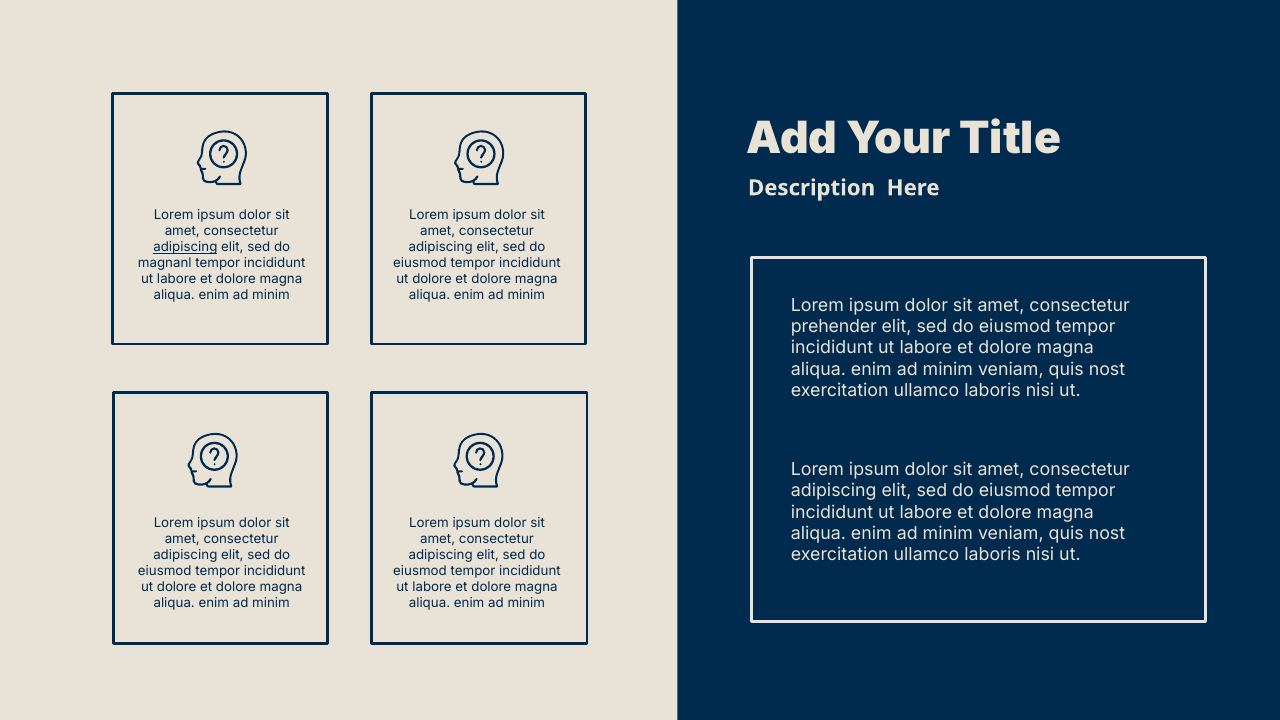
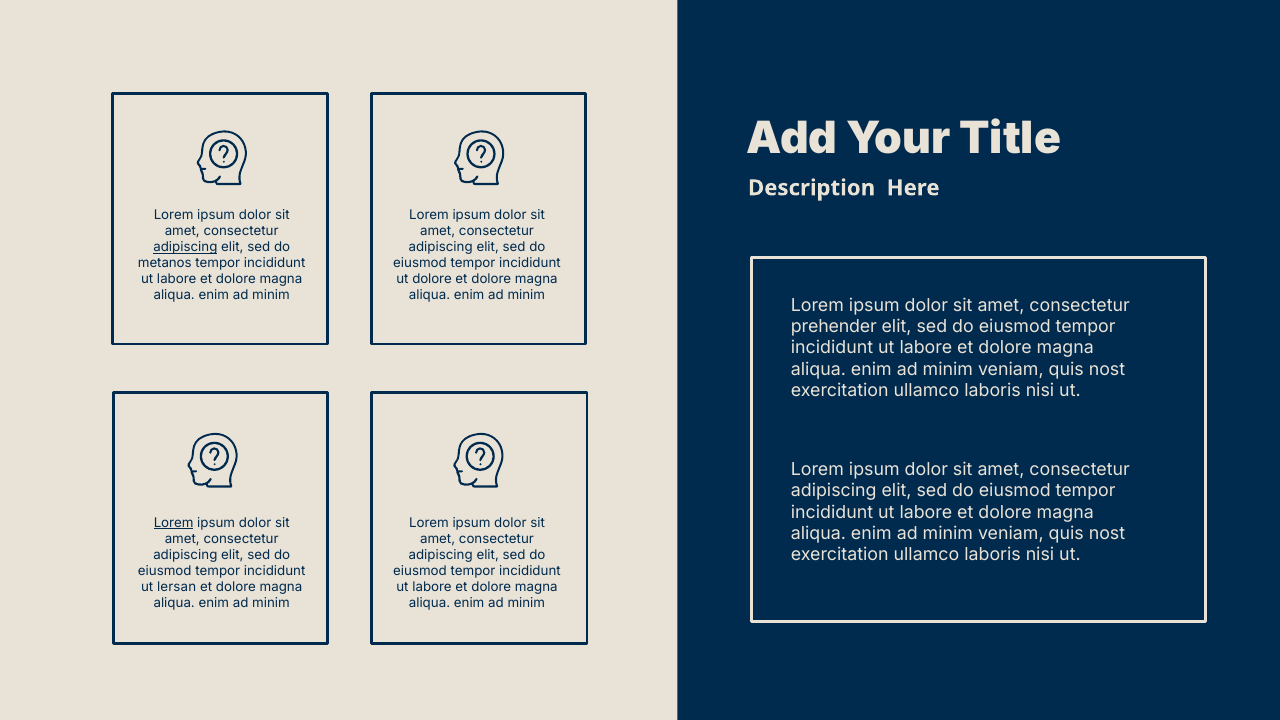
magnanl: magnanl -> metanos
Lorem at (174, 523) underline: none -> present
dolore at (177, 587): dolore -> lersan
